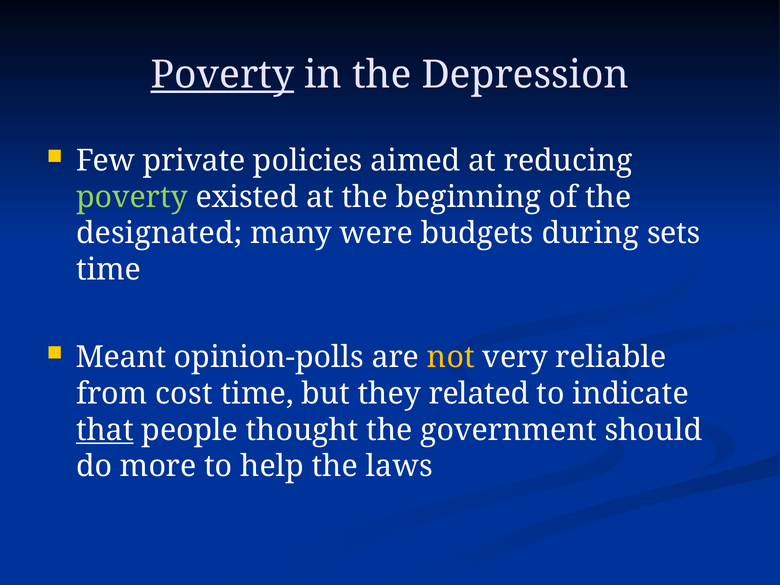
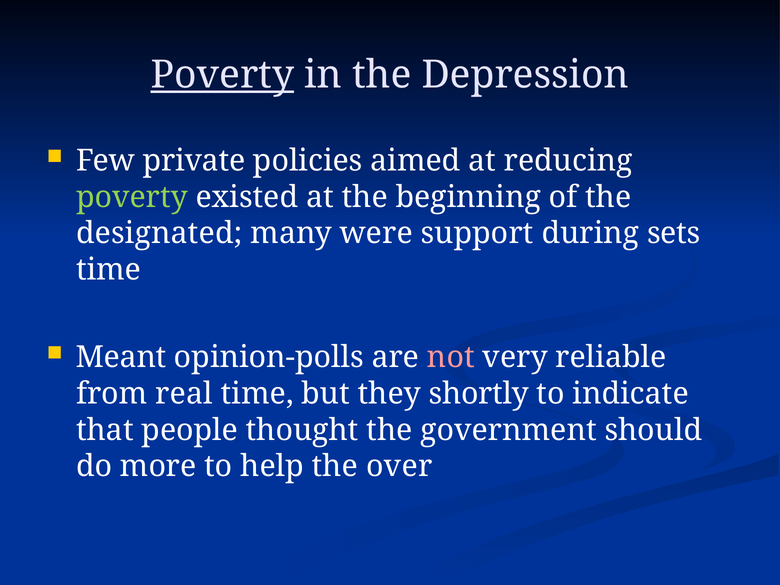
budgets: budgets -> support
not colour: yellow -> pink
cost: cost -> real
related: related -> shortly
that underline: present -> none
laws: laws -> over
